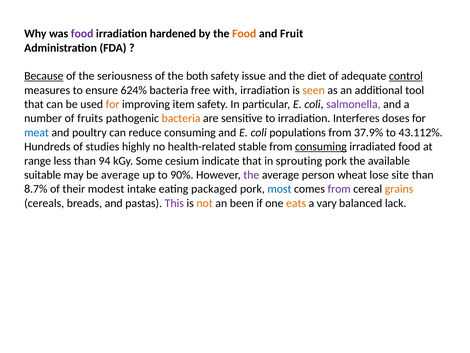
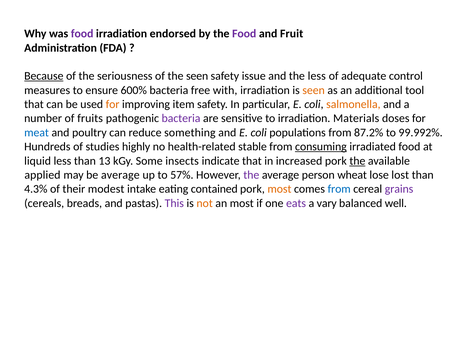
hardened: hardened -> endorsed
Food at (244, 34) colour: orange -> purple
the both: both -> seen
the diet: diet -> less
control underline: present -> none
624%: 624% -> 600%
salmonella colour: purple -> orange
bacteria at (181, 118) colour: orange -> purple
Interferes: Interferes -> Materials
reduce consuming: consuming -> something
37.9%: 37.9% -> 87.2%
43.112%: 43.112% -> 99.992%
range: range -> liquid
94: 94 -> 13
cesium: cesium -> insects
sprouting: sprouting -> increased
the at (357, 161) underline: none -> present
suitable: suitable -> applied
90%: 90% -> 57%
site: site -> lost
8.7%: 8.7% -> 4.3%
packaged: packaged -> contained
most at (279, 189) colour: blue -> orange
from at (339, 189) colour: purple -> blue
grains colour: orange -> purple
an been: been -> most
eats colour: orange -> purple
lack: lack -> well
